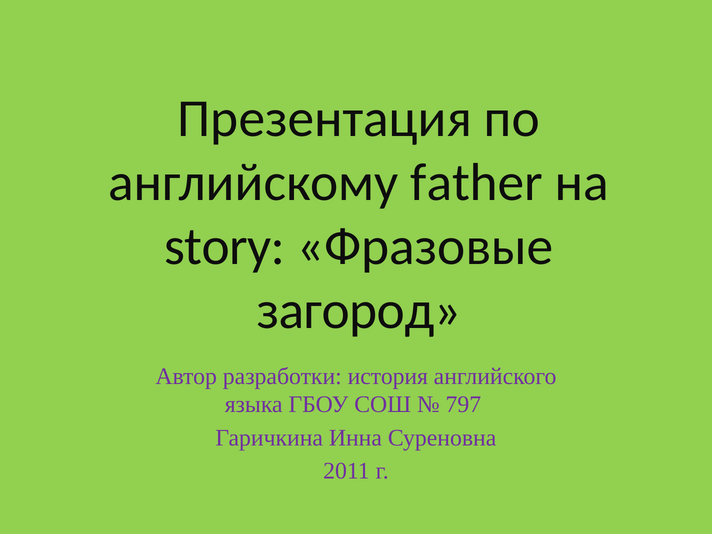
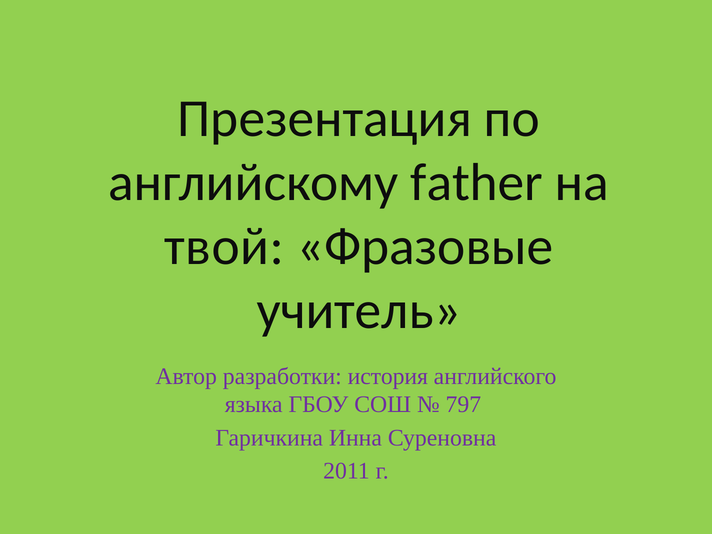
story: story -> твой
загород: загород -> учитель
